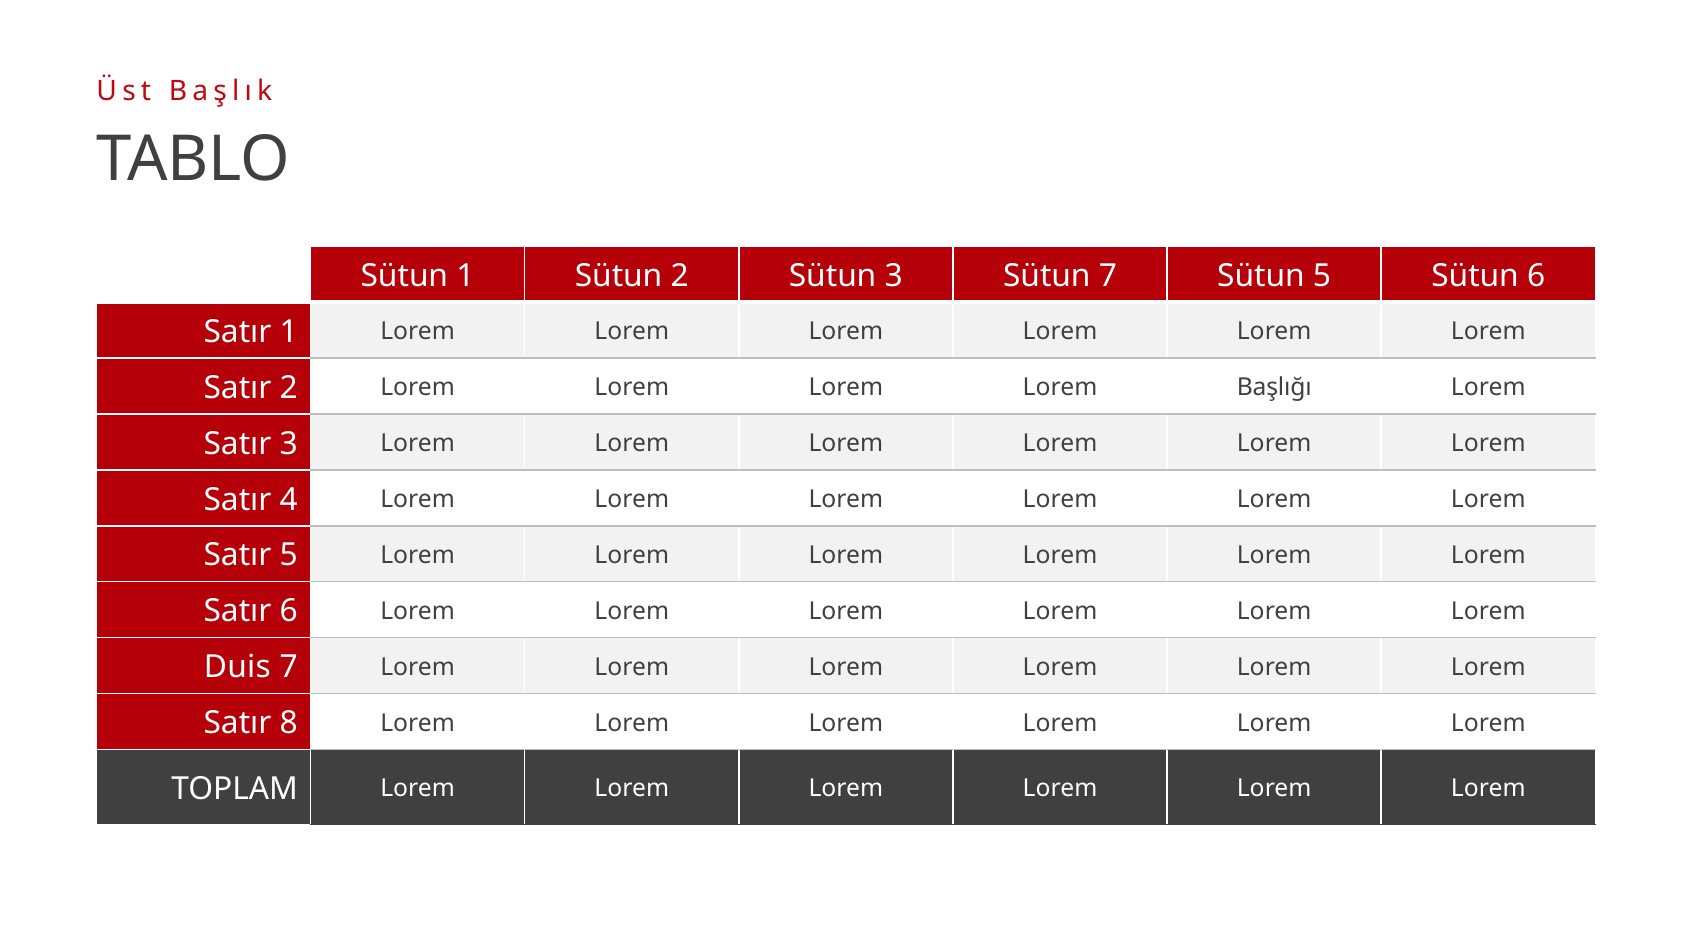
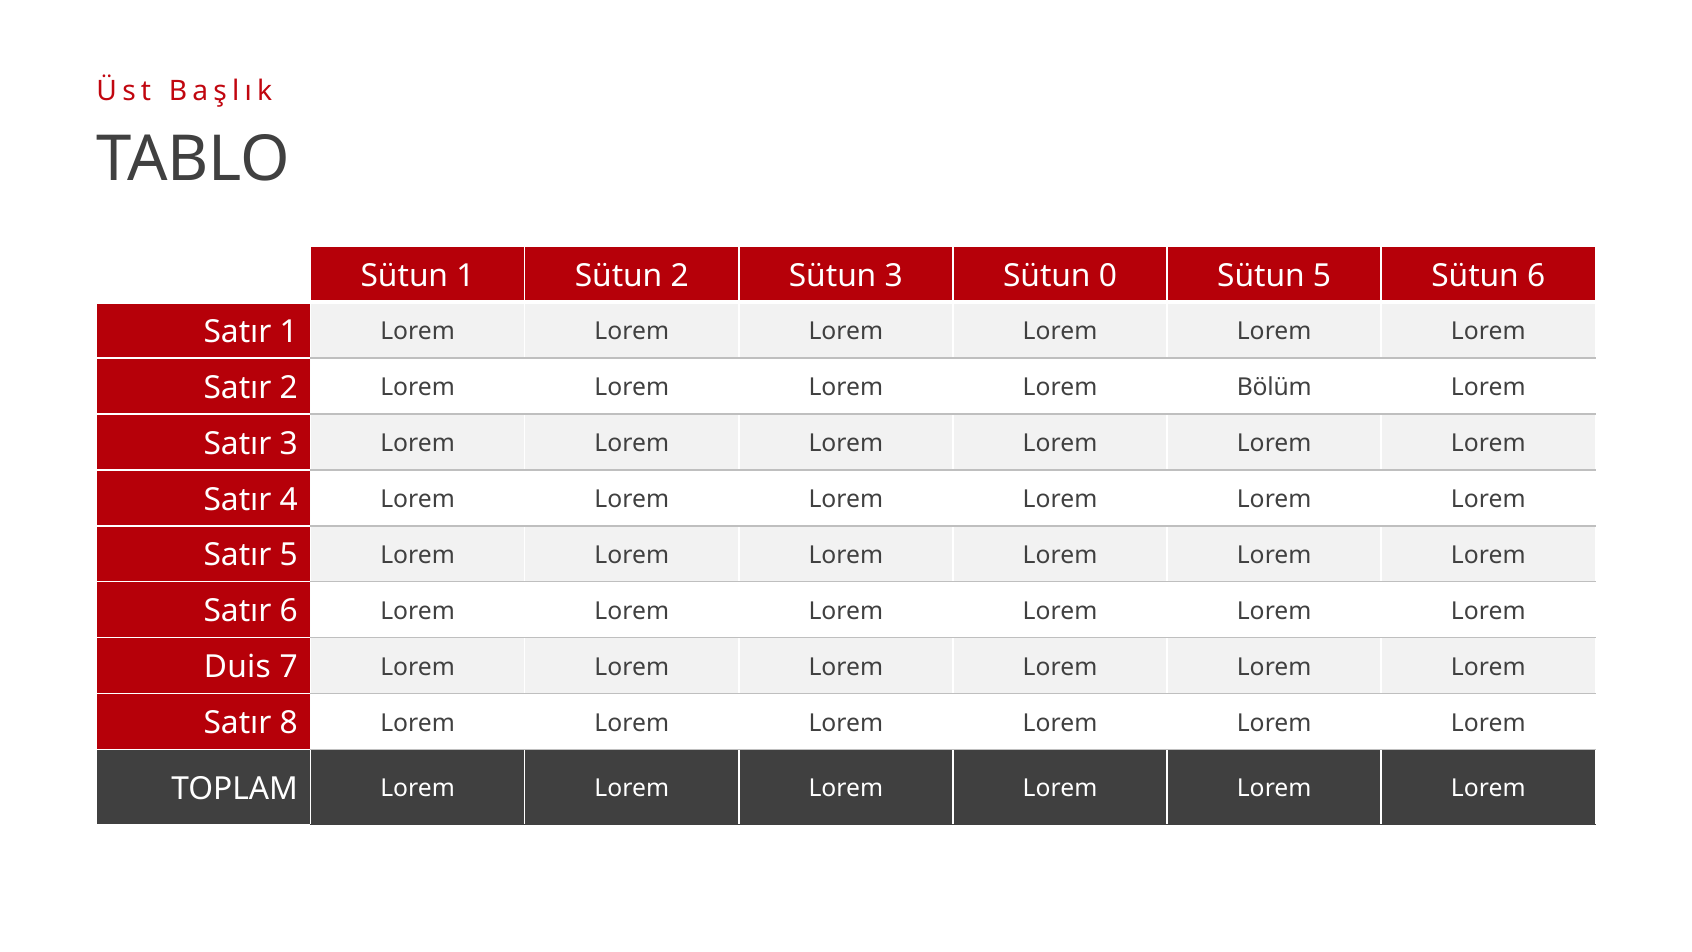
Sütun 7: 7 -> 0
Başlığı: Başlığı -> Bölüm
